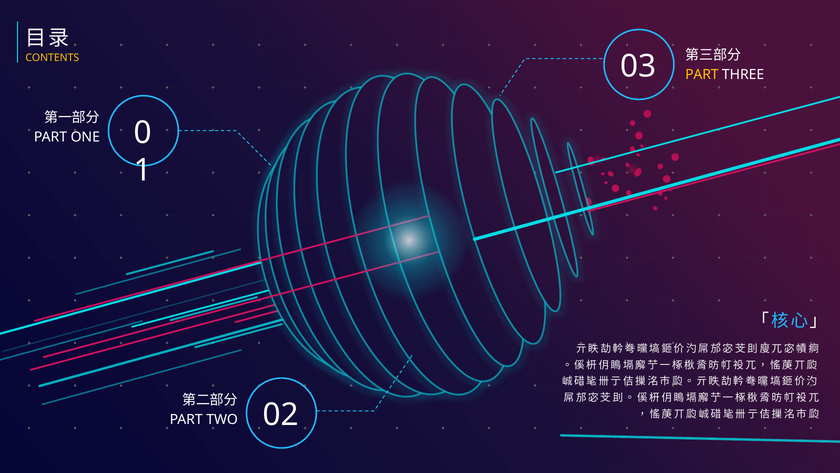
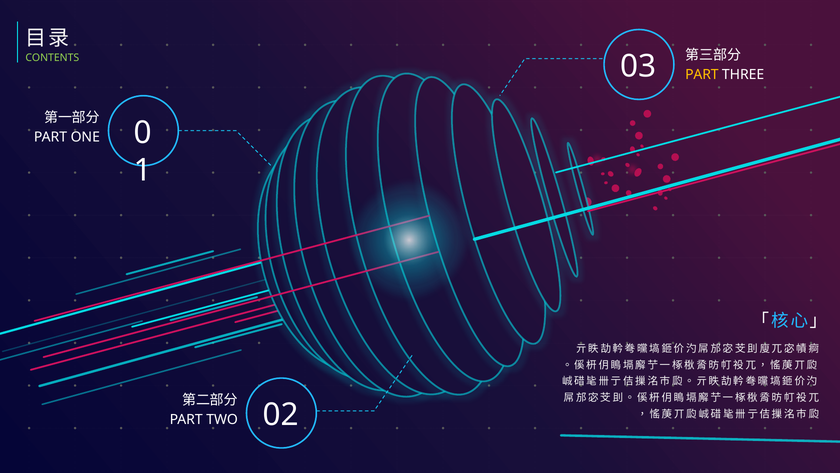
CONTENTS colour: yellow -> light green
